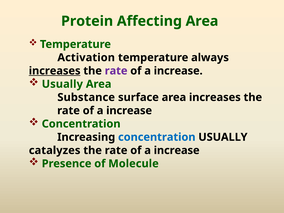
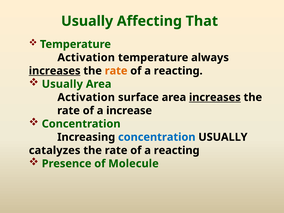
Protein at (87, 21): Protein -> Usually
Affecting Area: Area -> That
rate at (116, 71) colour: purple -> orange
increase at (178, 71): increase -> reacting
Substance at (86, 97): Substance -> Activation
increases at (215, 97) underline: none -> present
increase at (177, 150): increase -> reacting
